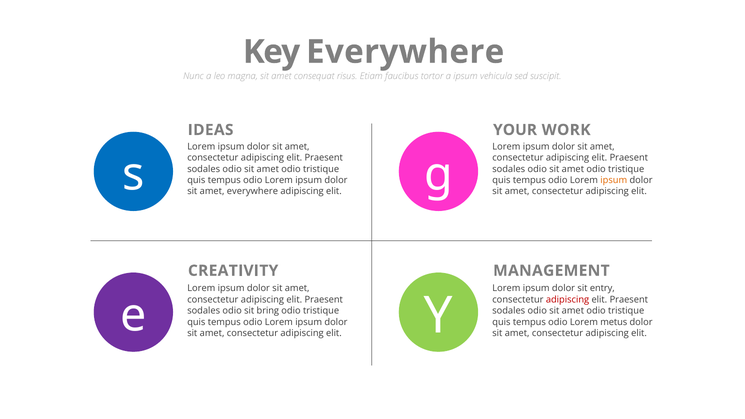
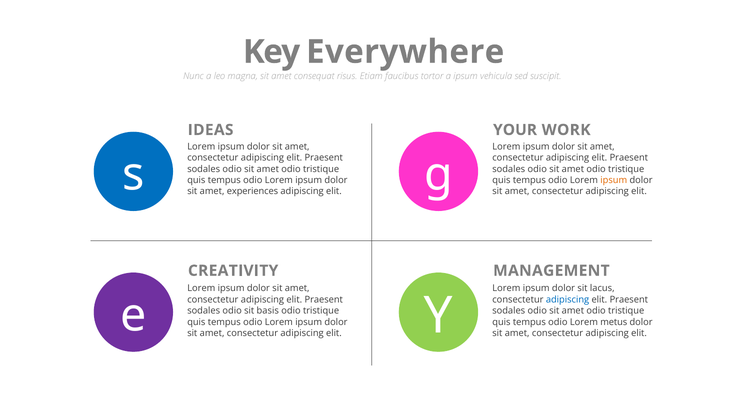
amet everywhere: everywhere -> experiences
entry: entry -> lacus
adipiscing at (568, 300) colour: red -> blue
bring: bring -> basis
